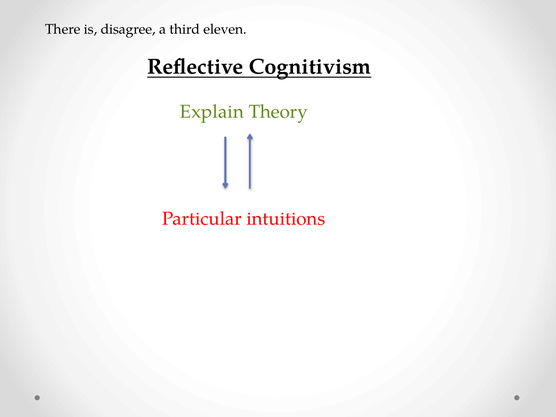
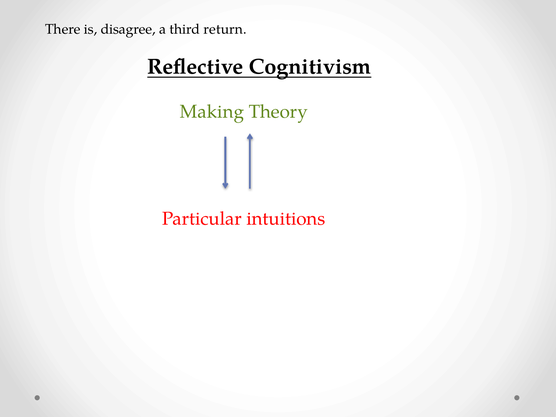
eleven: eleven -> return
Explain: Explain -> Making
